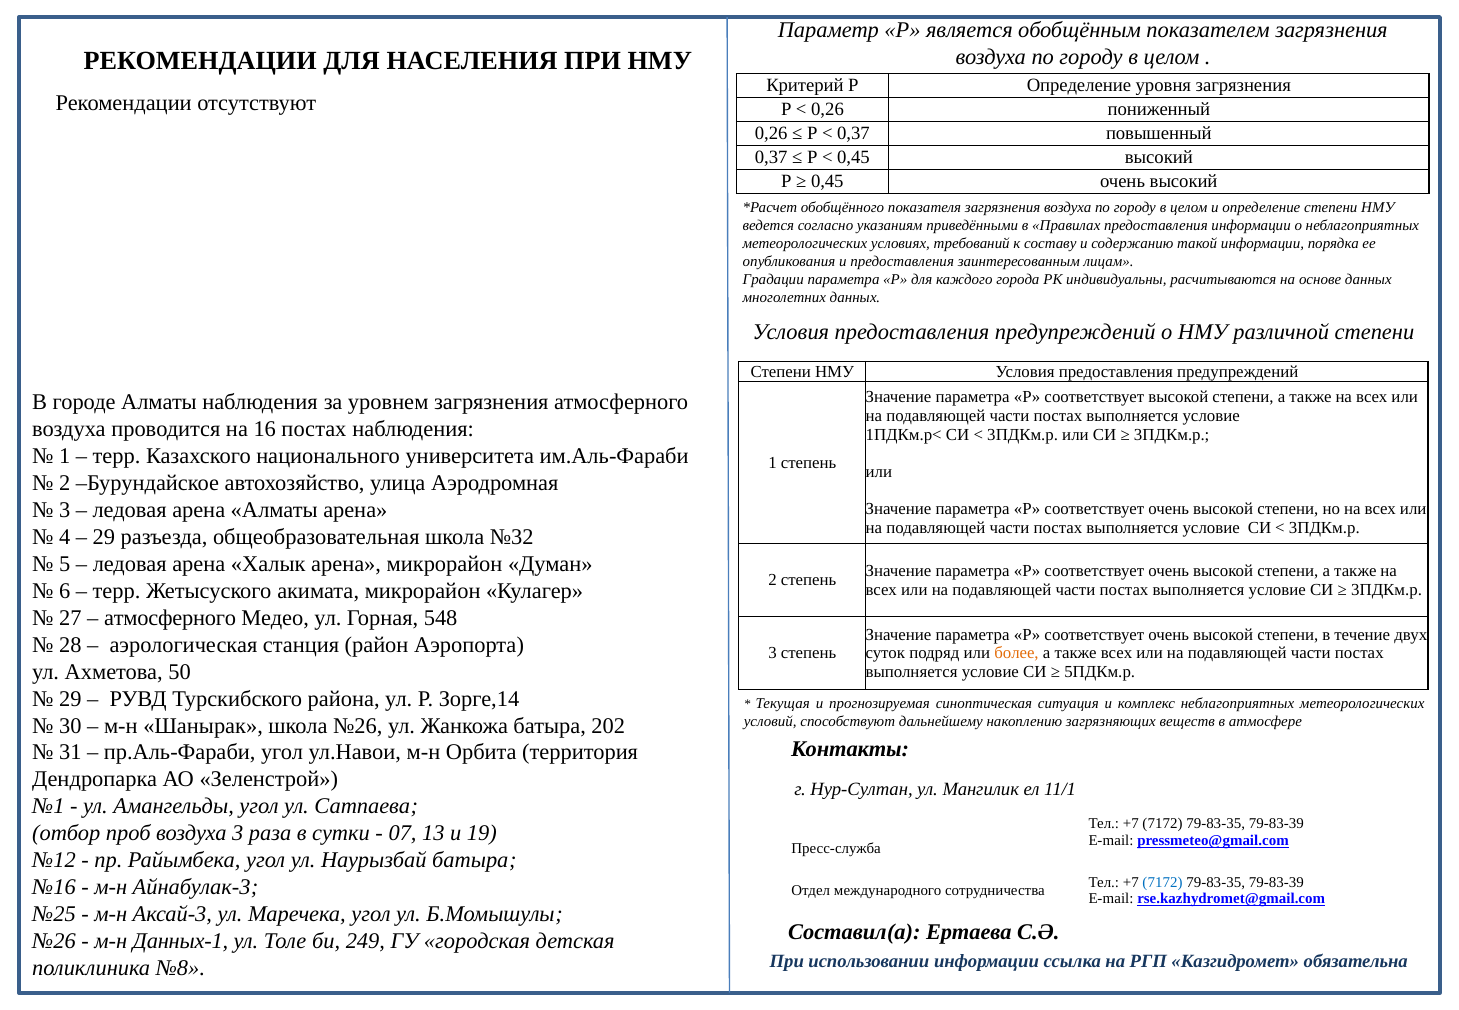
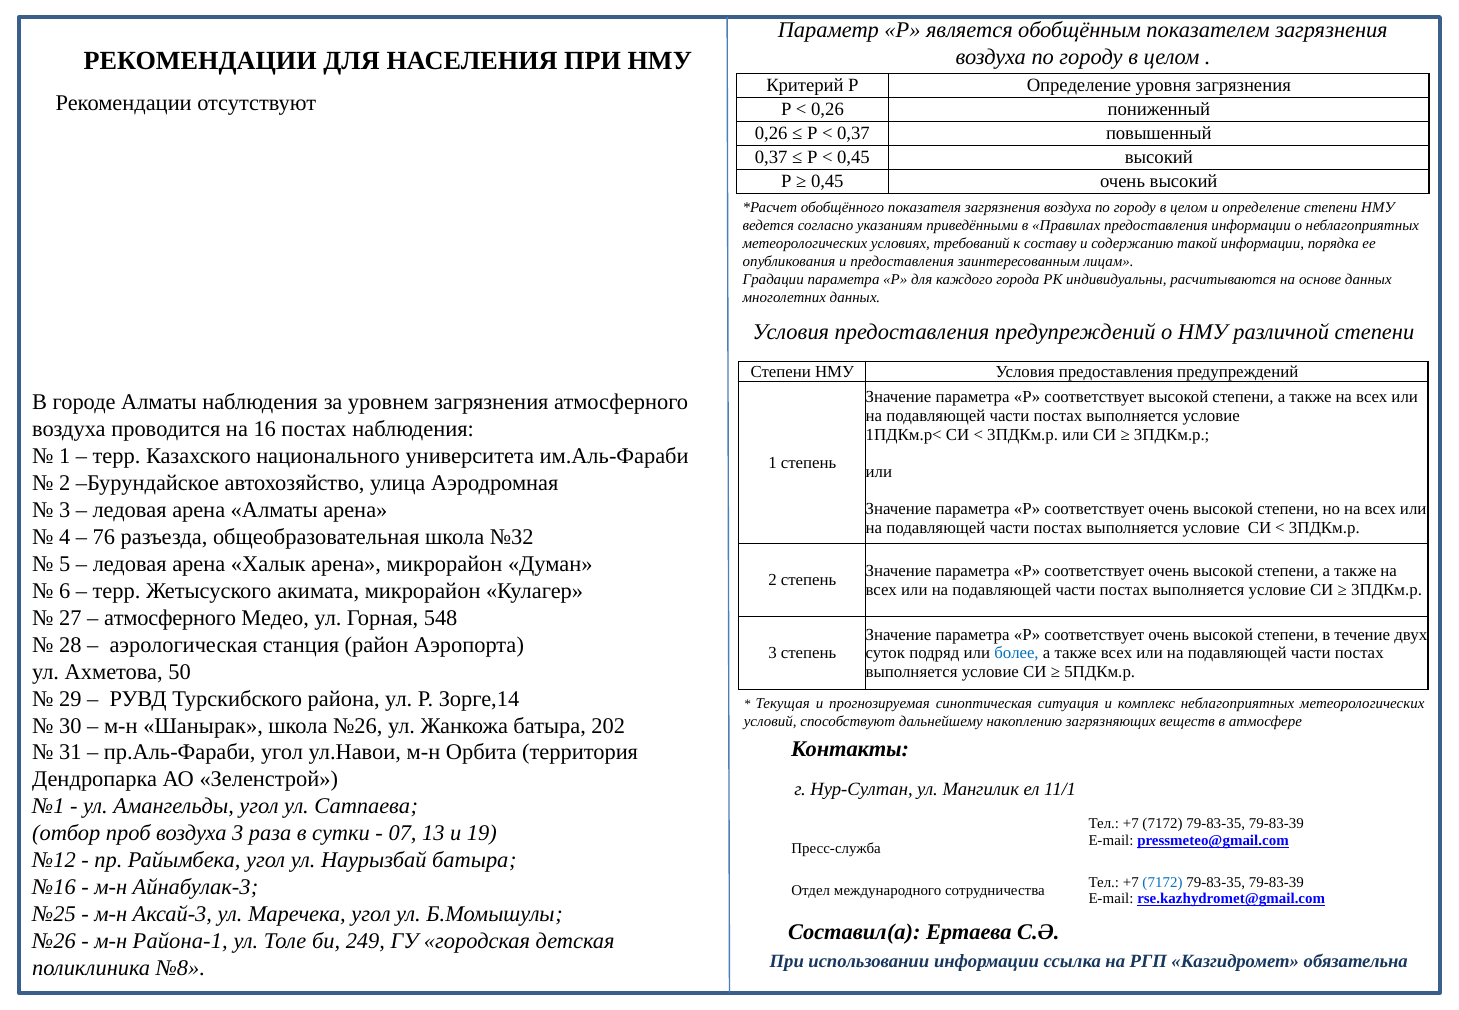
29 at (104, 537): 29 -> 76
более colour: orange -> blue
Данных-1: Данных-1 -> Района-1
